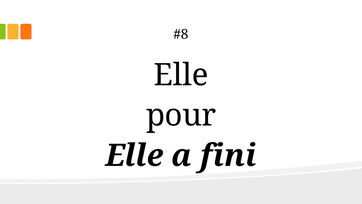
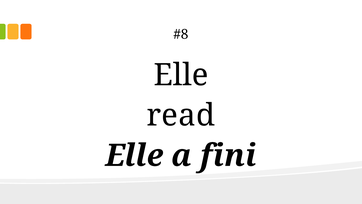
pour: pour -> read
